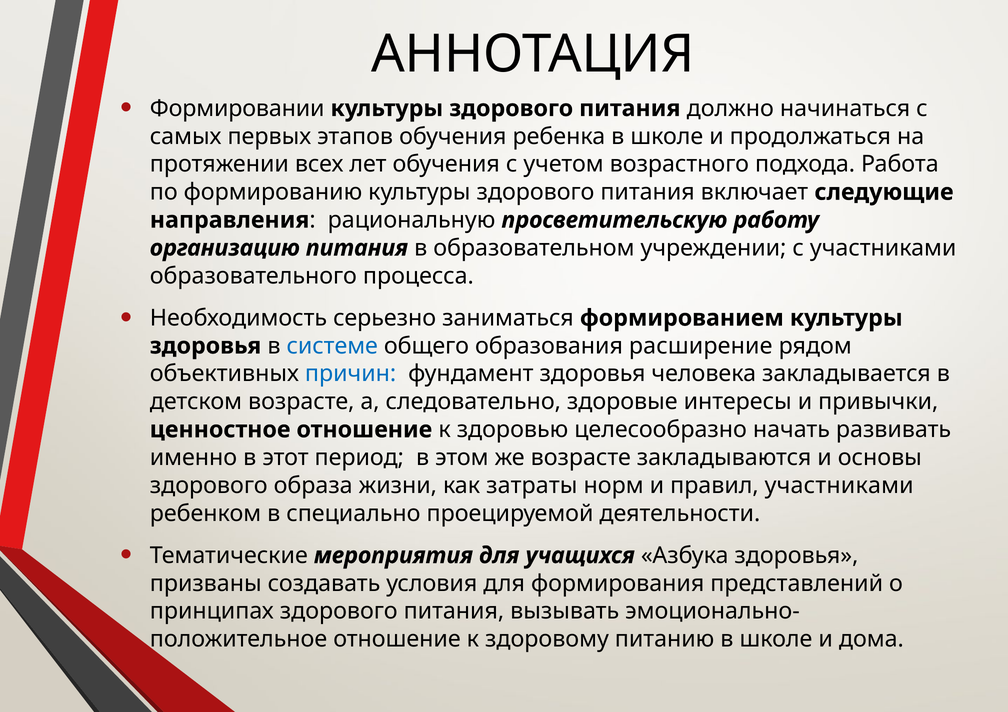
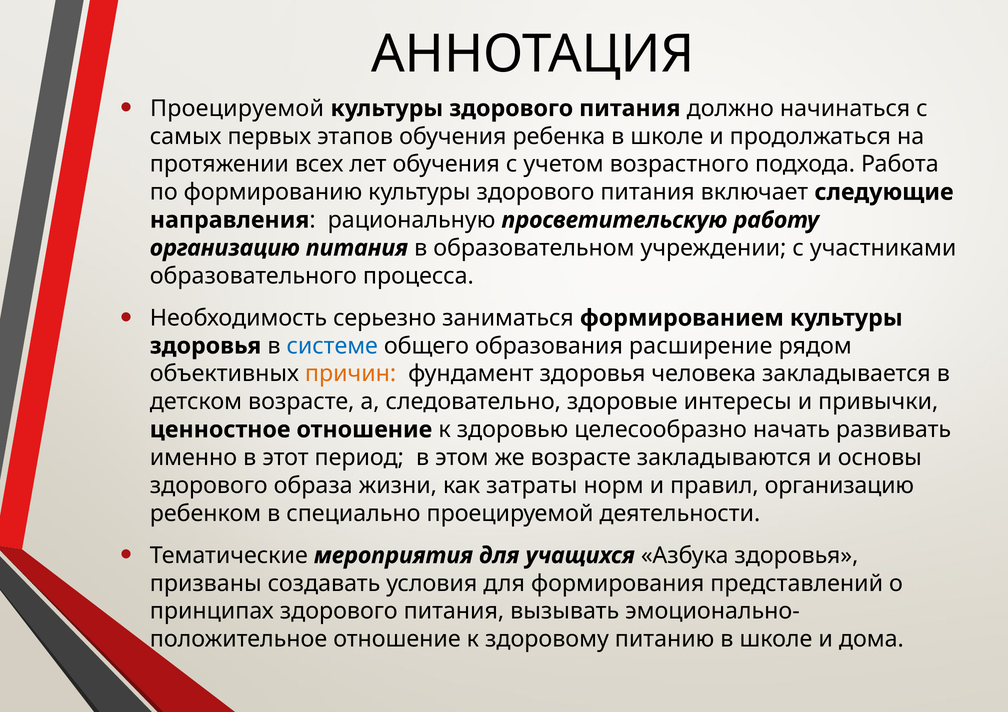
Формировании at (237, 108): Формировании -> Проецируемой
причин colour: blue -> orange
правил участниками: участниками -> организацию
